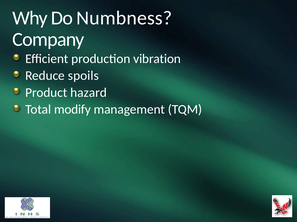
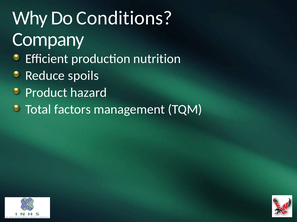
Numbness: Numbness -> Conditions
vibration: vibration -> nutrition
modify: modify -> factors
